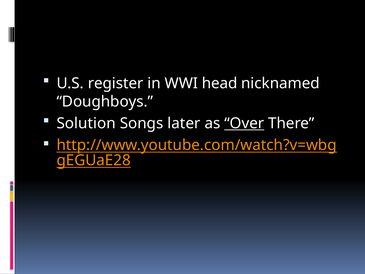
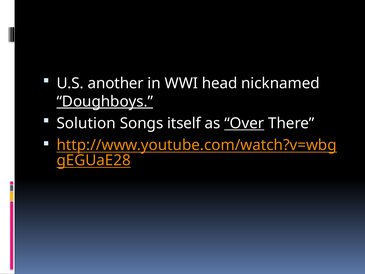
register: register -> another
Doughboys underline: none -> present
later: later -> itself
